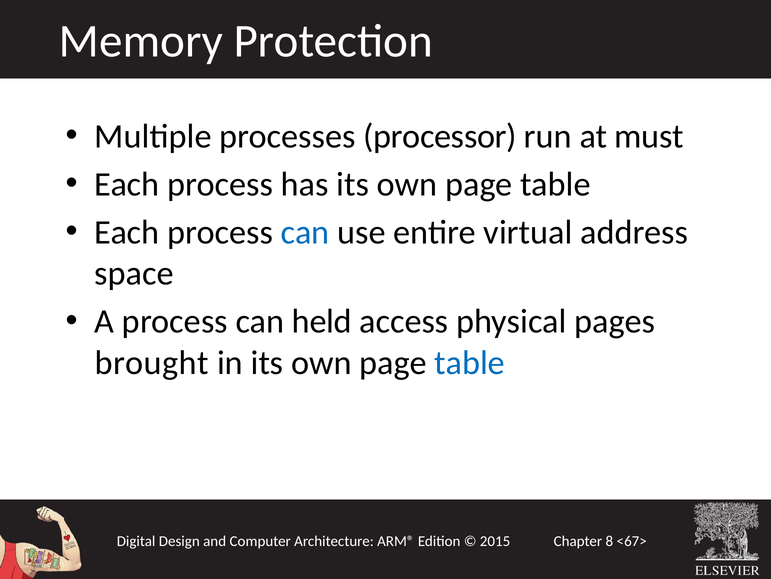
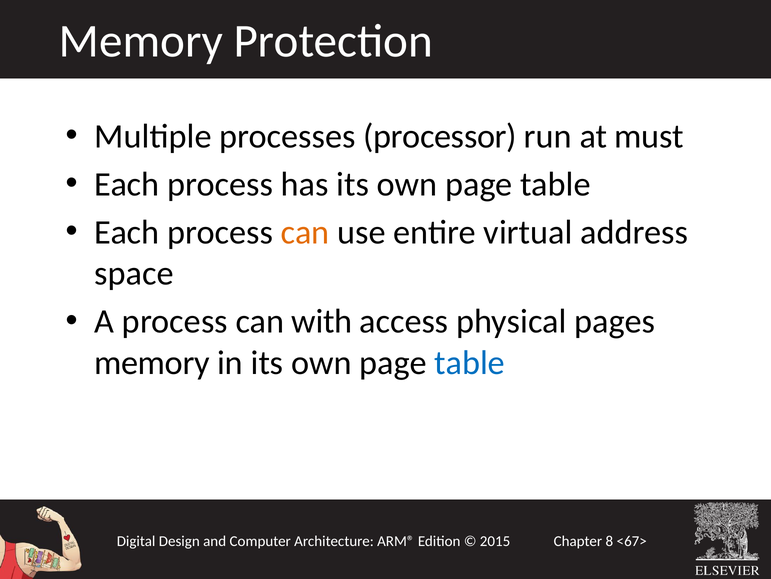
can at (305, 232) colour: blue -> orange
held: held -> with
brought at (152, 362): brought -> memory
